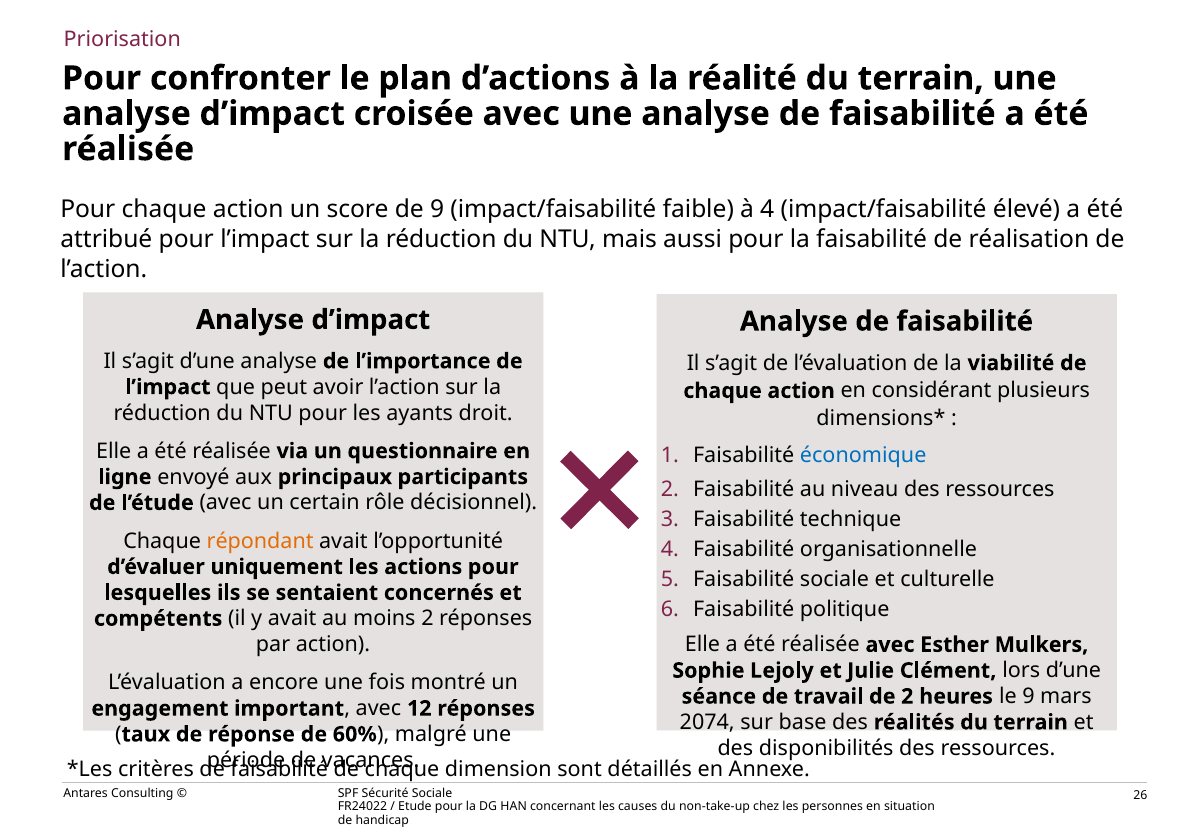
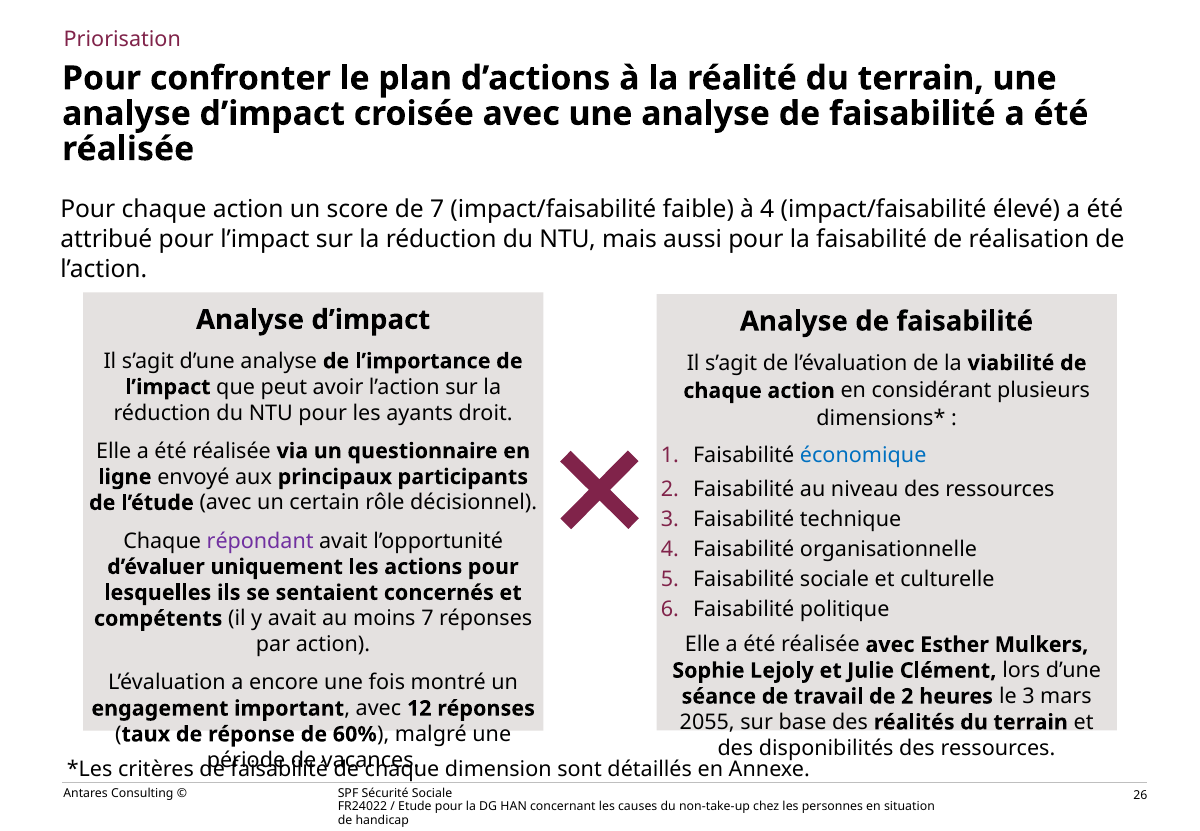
de 9: 9 -> 7
répondant colour: orange -> purple
moins 2: 2 -> 7
le 9: 9 -> 3
2074: 2074 -> 2055
